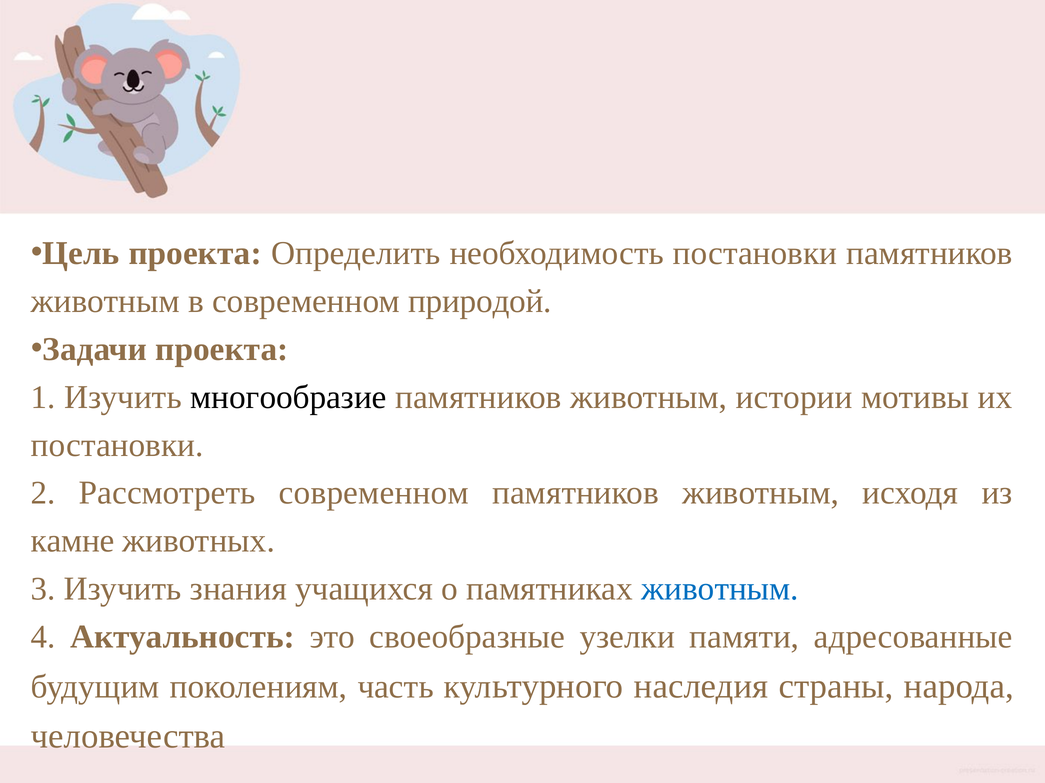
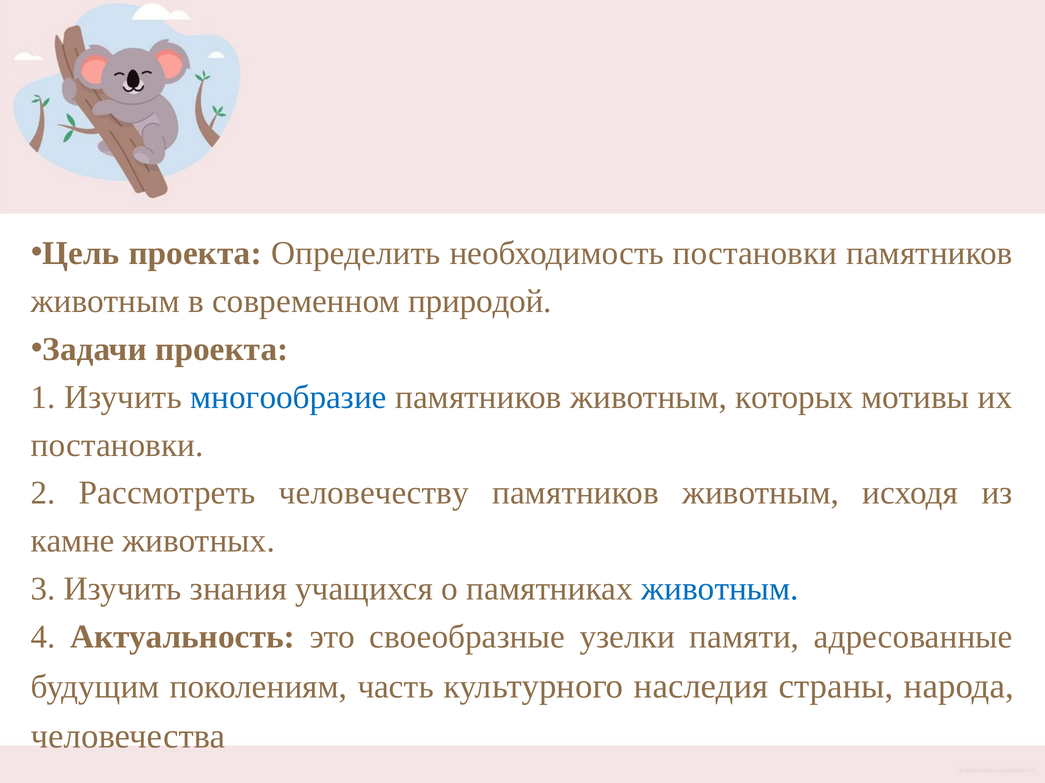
многообразие colour: black -> blue
истории: истории -> которых
Рассмотреть современном: современном -> человечеству
